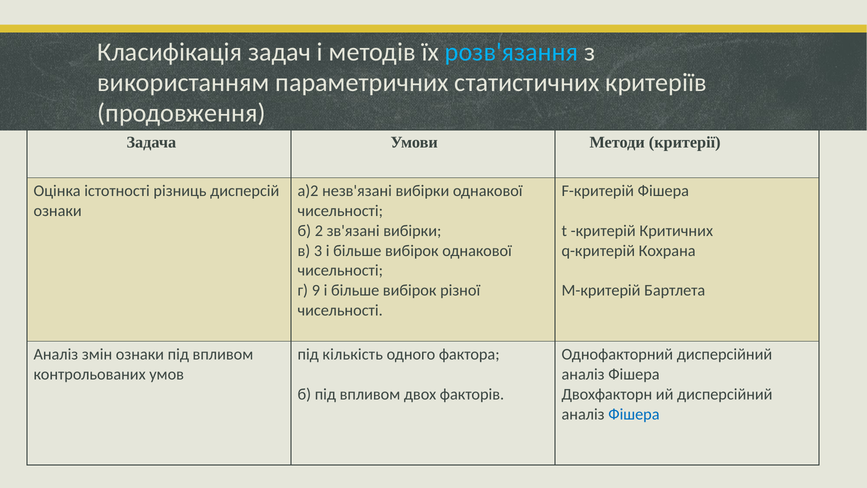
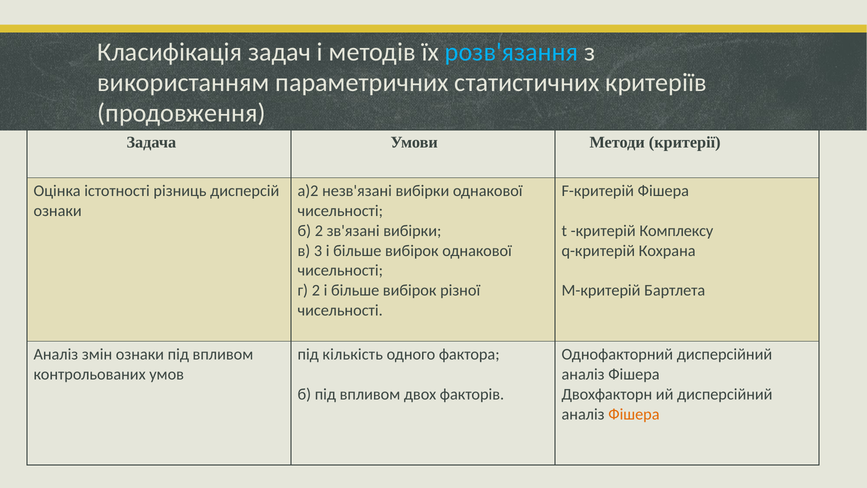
Критичних: Критичних -> Комплексу
г 9: 9 -> 2
Фішера at (634, 414) colour: blue -> orange
